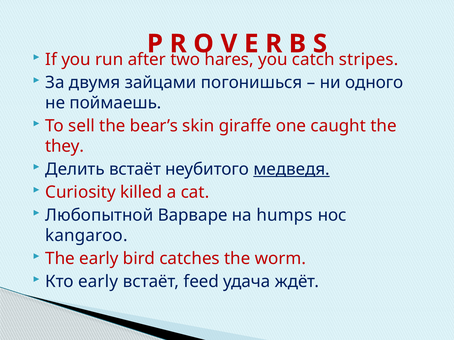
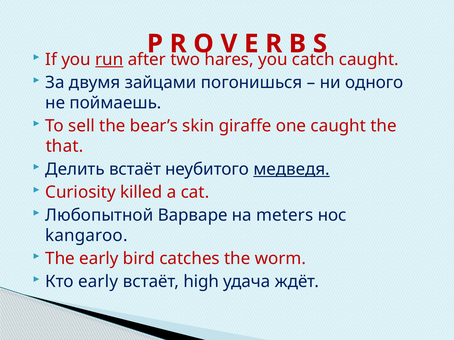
run underline: none -> present
stripes at (369, 60): stripes -> caught
they: they -> that
humps: humps -> meters
feed: feed -> high
